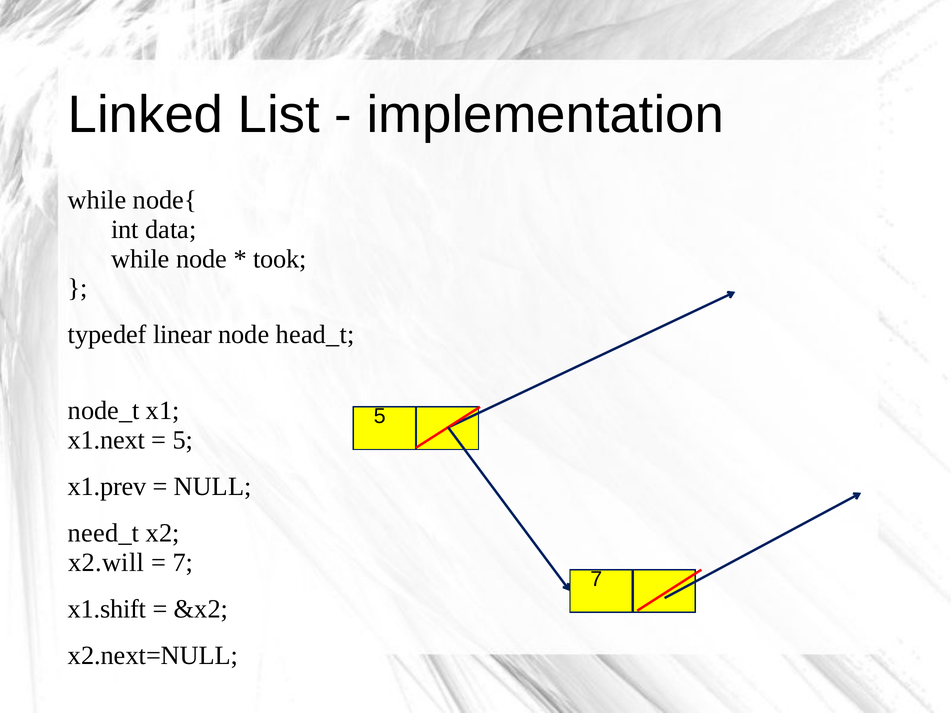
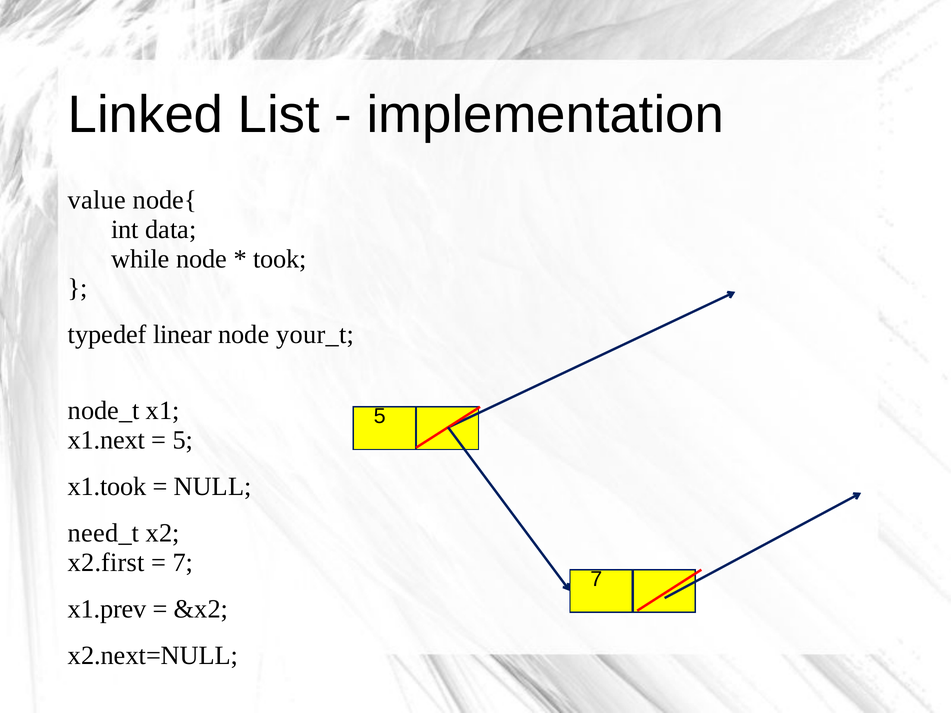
while at (97, 200): while -> value
head_t: head_t -> your_t
x1.prev: x1.prev -> x1.took
x2.will: x2.will -> x2.first
x1.shift: x1.shift -> x1.prev
